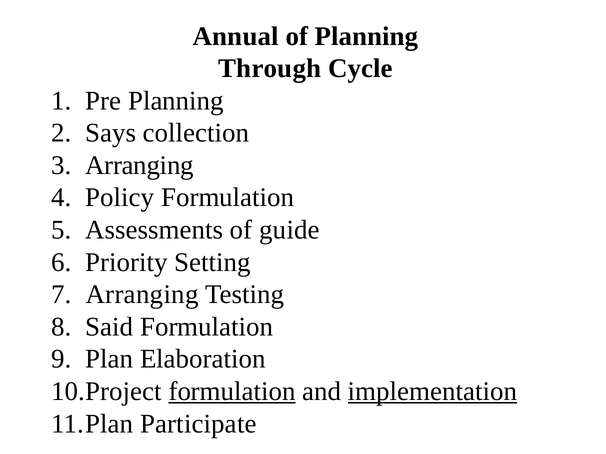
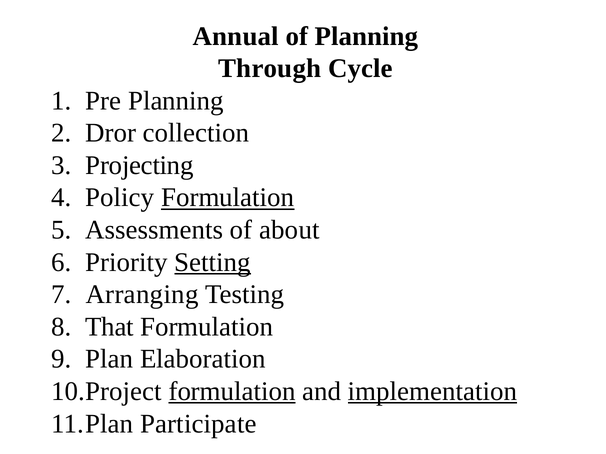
Says: Says -> Dror
Arranging at (139, 165): Arranging -> Projecting
Formulation at (228, 198) underline: none -> present
guide: guide -> about
Setting underline: none -> present
Said: Said -> That
